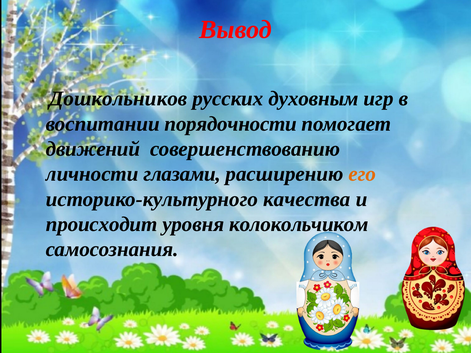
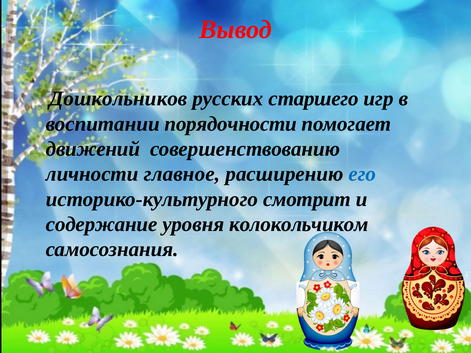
духовным: духовным -> старшего
глазами: глазами -> главное
его colour: orange -> blue
качества: качества -> смотрит
происходит: происходит -> содержание
